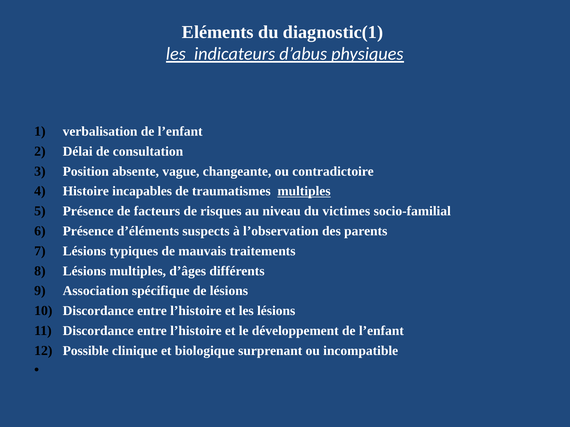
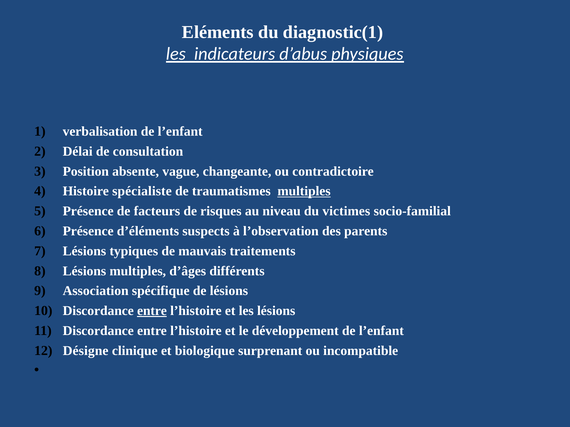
incapables: incapables -> spécialiste
entre at (152, 311) underline: none -> present
Possible: Possible -> Désigne
